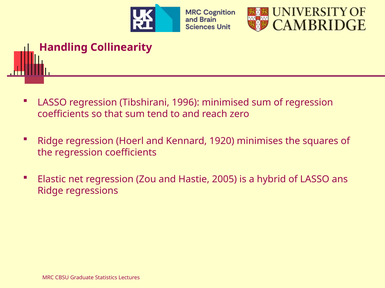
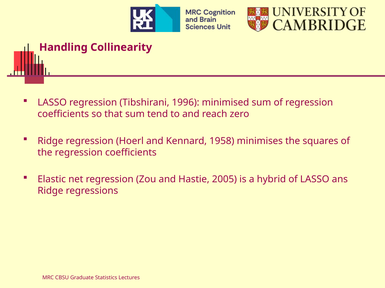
1920: 1920 -> 1958
